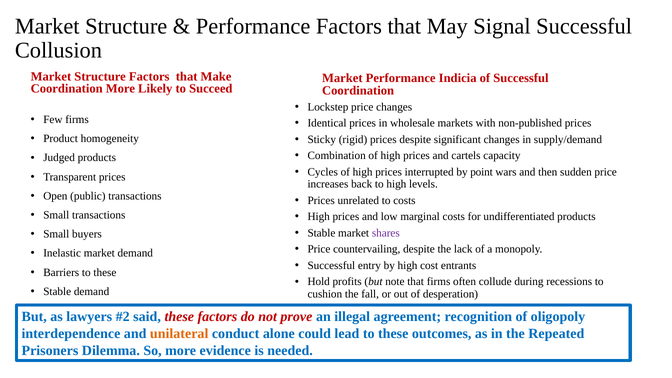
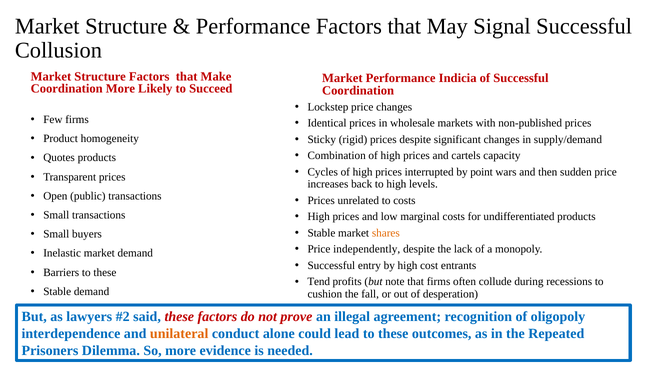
Judged: Judged -> Quotes
shares colour: purple -> orange
countervailing: countervailing -> independently
Hold: Hold -> Tend
